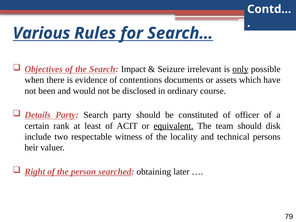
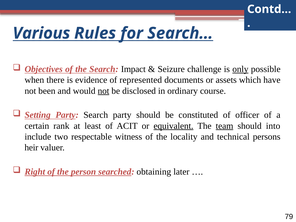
irrelevant: irrelevant -> challenge
contentions: contentions -> represented
not at (103, 91) underline: none -> present
Details: Details -> Setting
team underline: none -> present
disk: disk -> into
